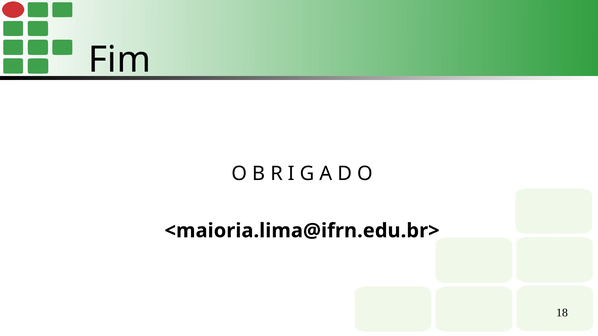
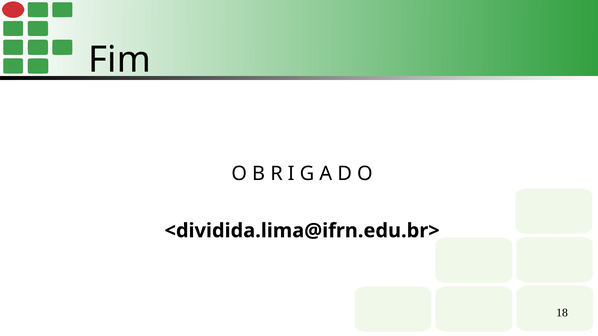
<maioria.lima@ifrn.edu.br>: <maioria.lima@ifrn.edu.br> -> <dividida.lima@ifrn.edu.br>
